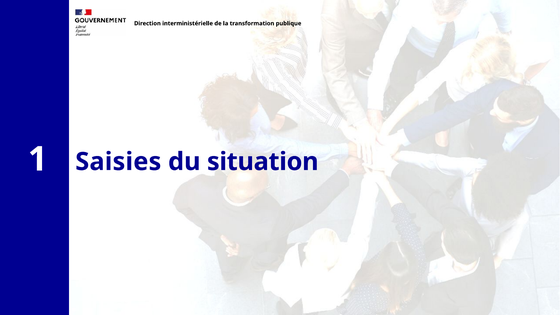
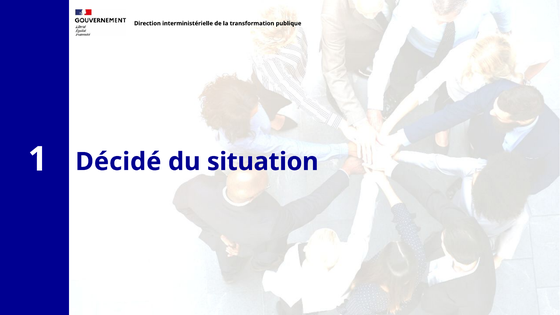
Saisies: Saisies -> Décidé
